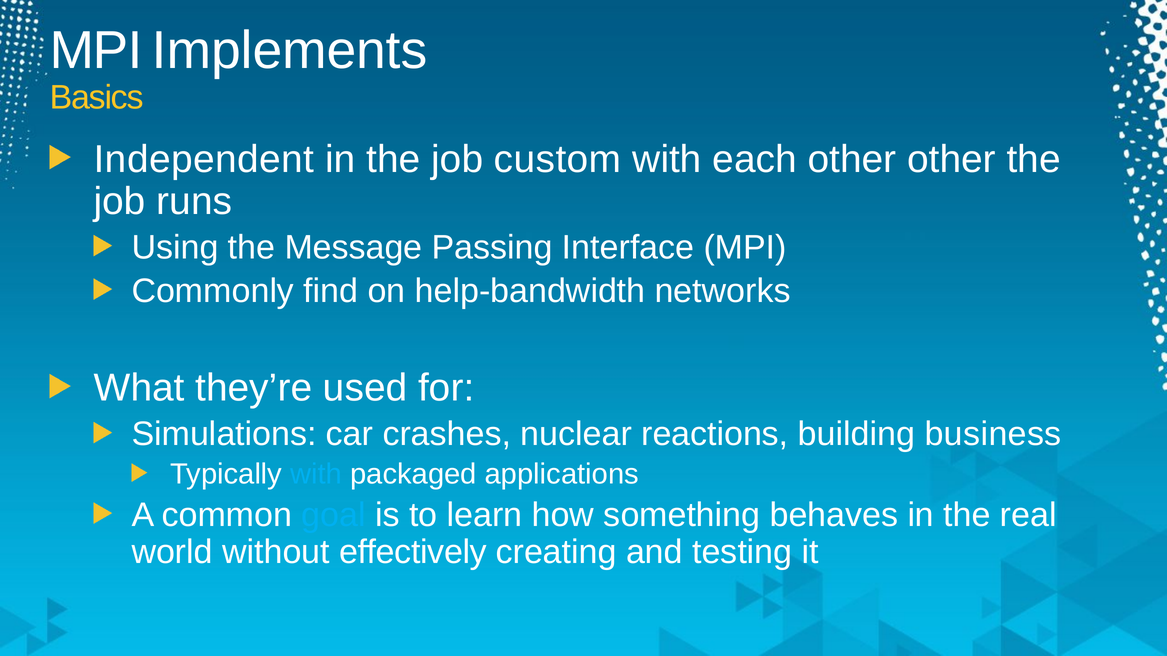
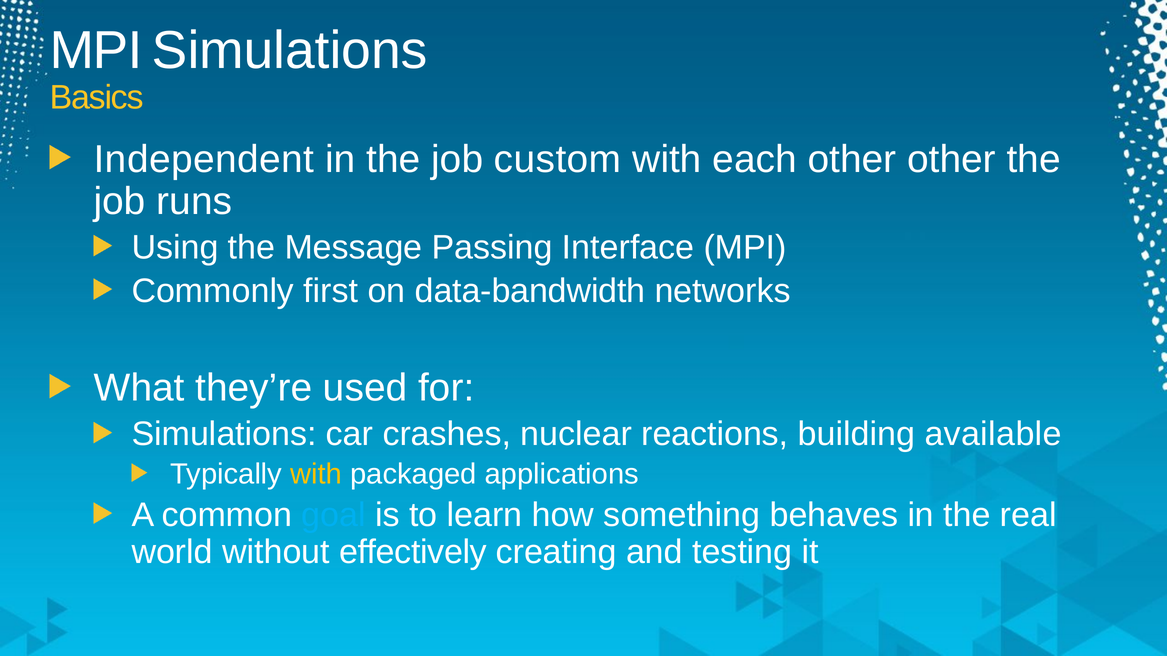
MPI Implements: Implements -> Simulations
find: find -> first
help-bandwidth: help-bandwidth -> data-bandwidth
business: business -> available
with at (316, 475) colour: light blue -> yellow
